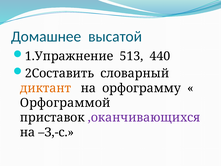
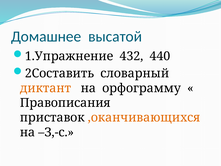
513: 513 -> 432
Орфограммой: Орфограммой -> Правописания
,оканчивающихся colour: purple -> orange
